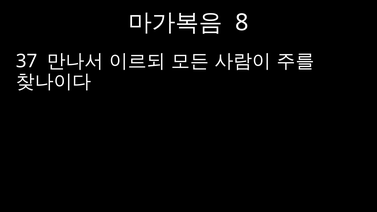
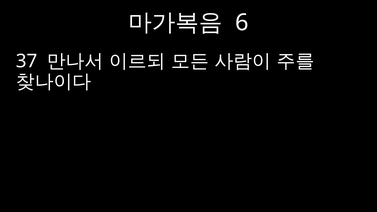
8: 8 -> 6
